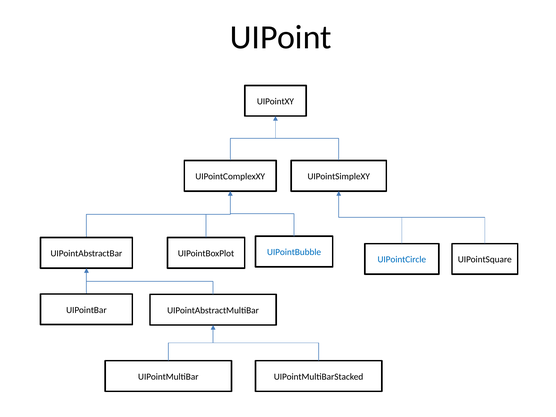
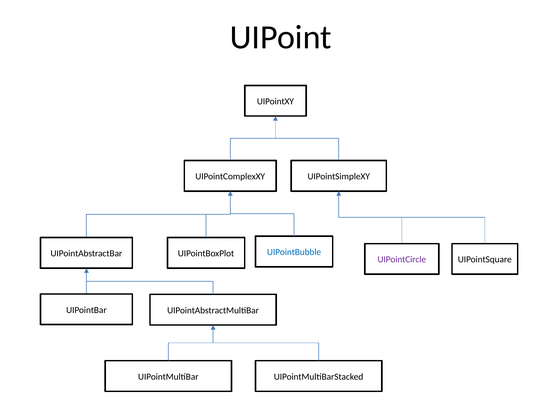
UIPointCircle colour: blue -> purple
